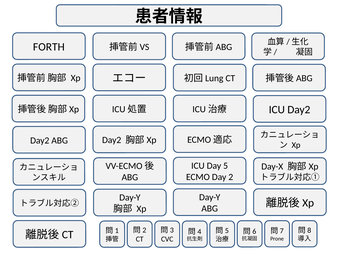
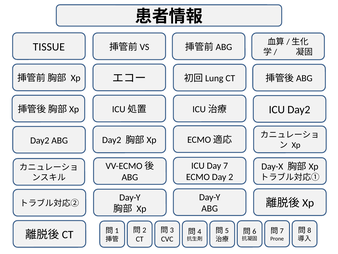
FORTH: FORTH -> TISSUE
5: 5 -> 7
